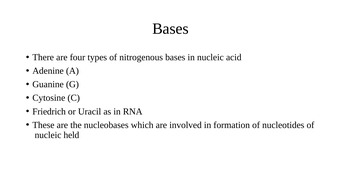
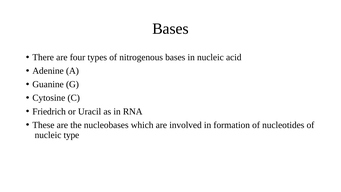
held: held -> type
